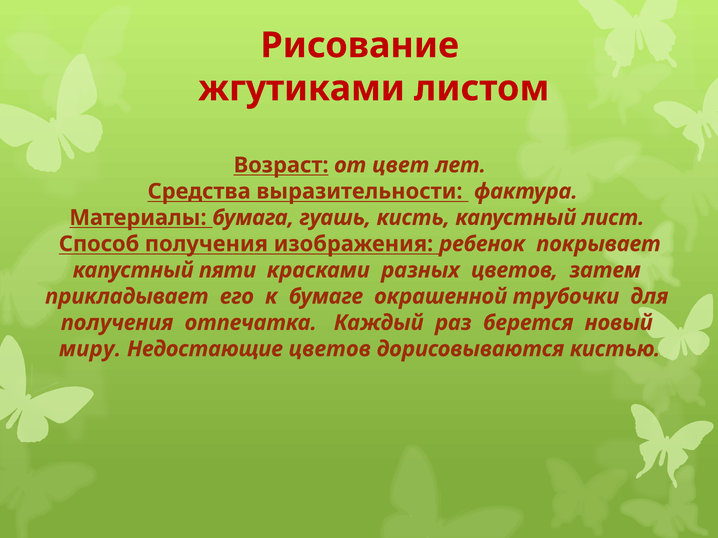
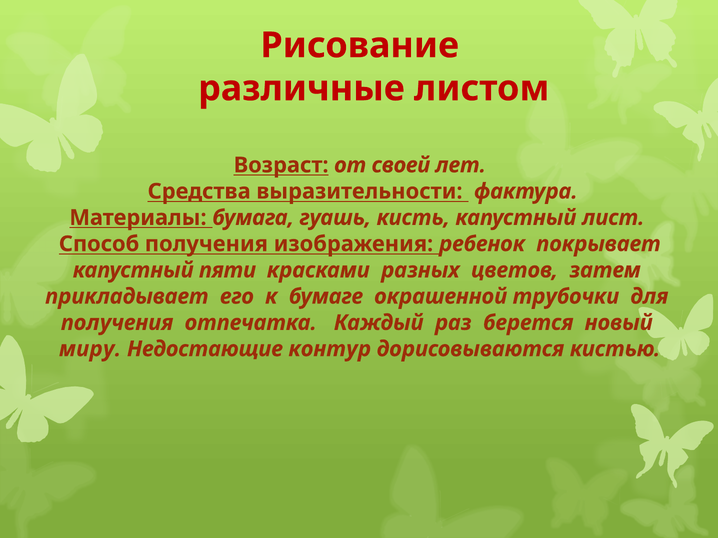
жгутиками: жгутиками -> различные
цвет: цвет -> своей
Недостающие цветов: цветов -> контур
